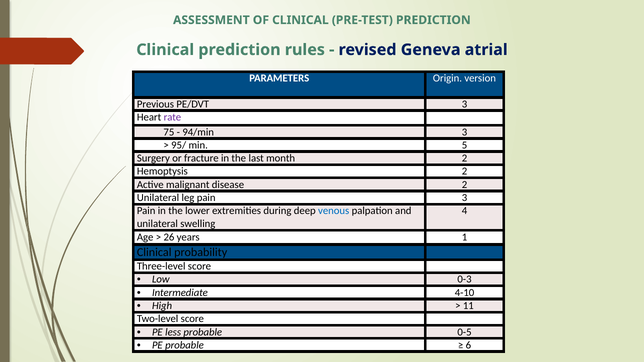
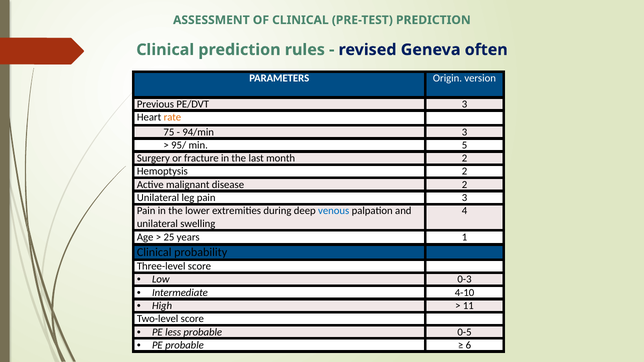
atrial: atrial -> often
rate colour: purple -> orange
26: 26 -> 25
